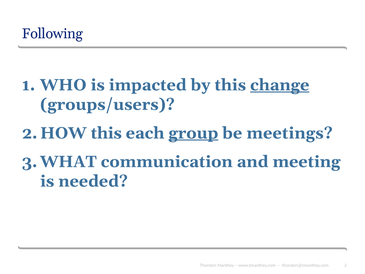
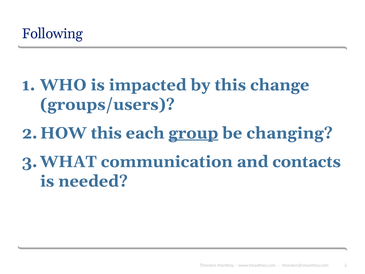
change underline: present -> none
meetings: meetings -> changing
meeting: meeting -> contacts
